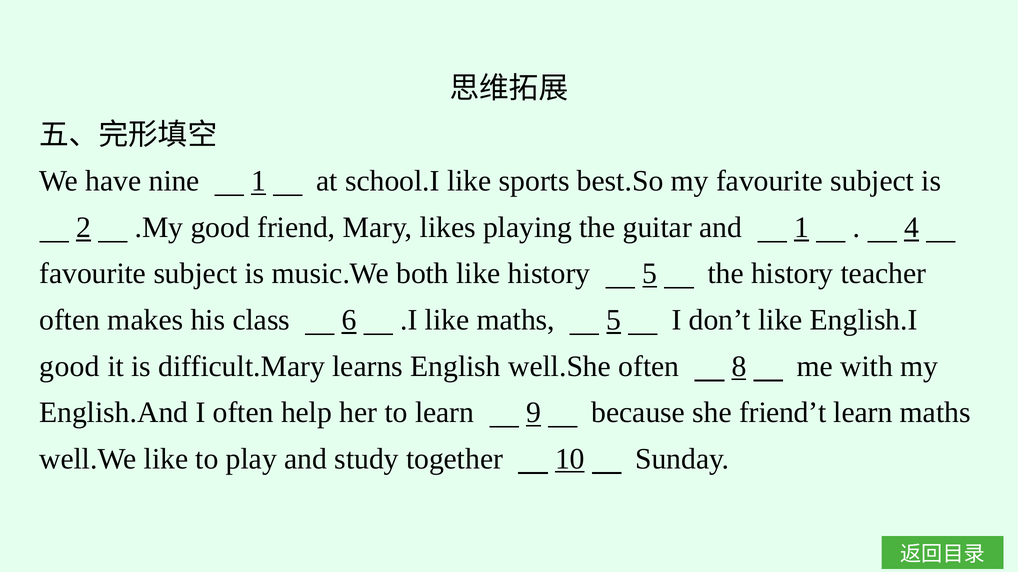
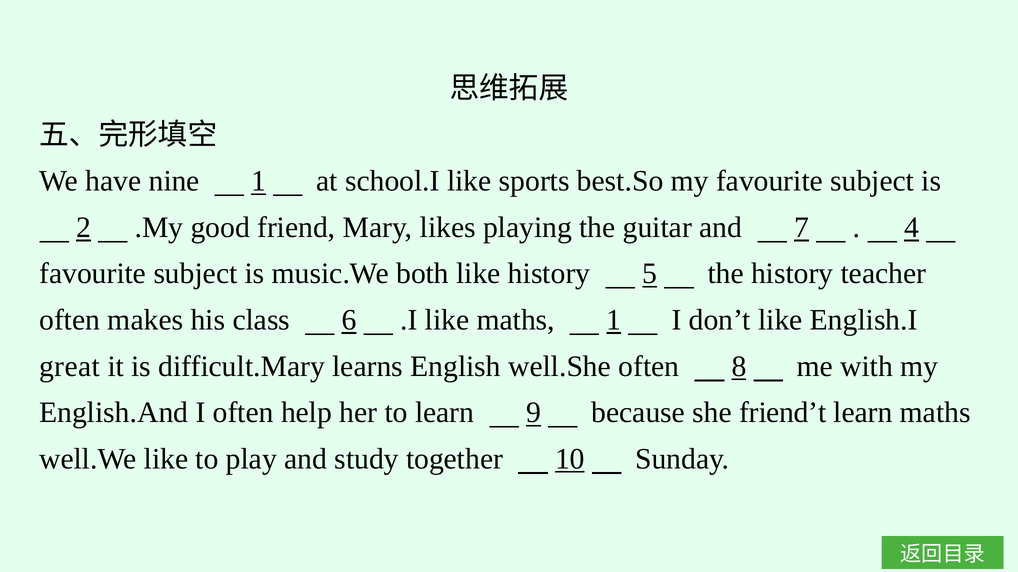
and 1: 1 -> 7
maths 5: 5 -> 1
good at (70, 367): good -> great
